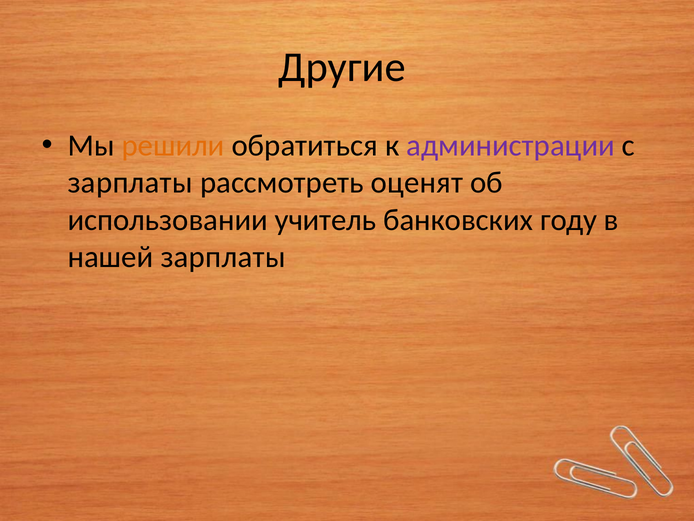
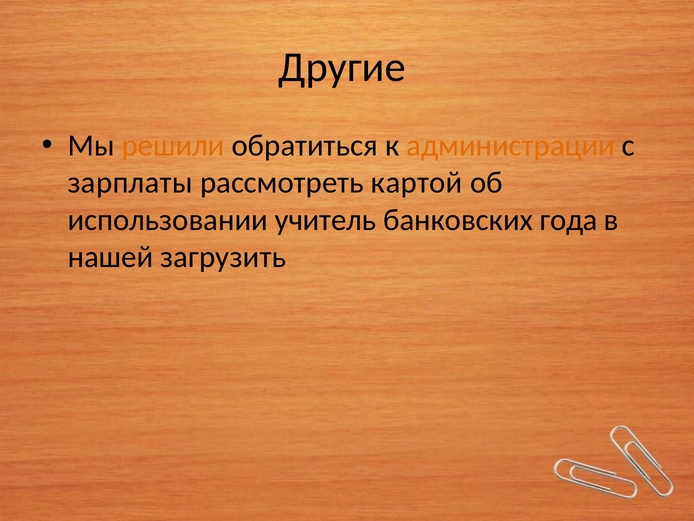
администрации colour: purple -> orange
оценят: оценят -> картой
году: году -> года
нашей зарплаты: зарплаты -> загрузить
